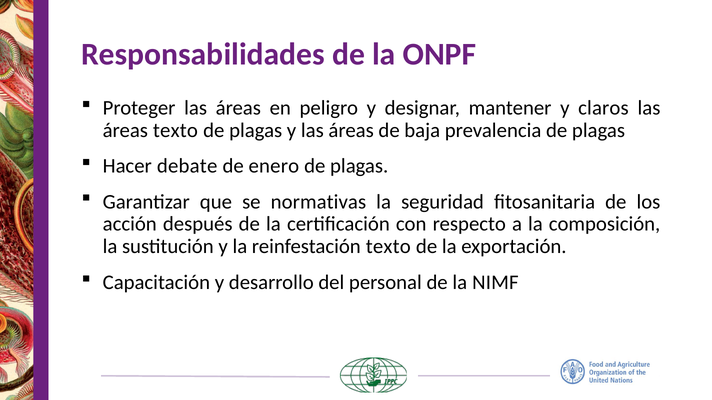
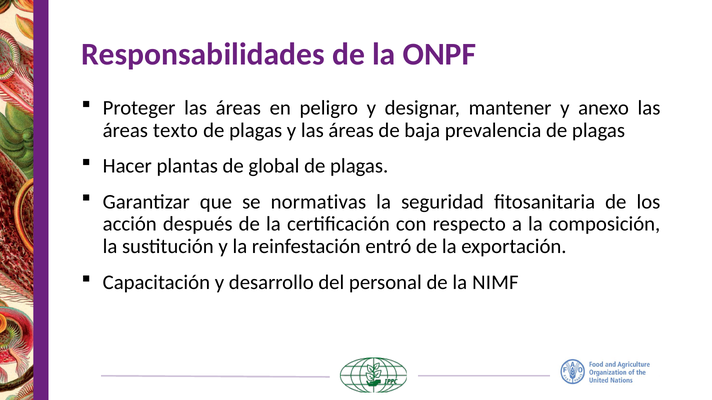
claros: claros -> anexo
debate: debate -> plantas
enero: enero -> global
reinfestación texto: texto -> entró
